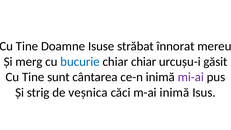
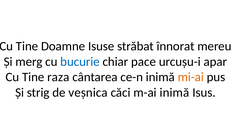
chiar chiar: chiar -> pace
găsit: găsit -> apar
sunt: sunt -> raza
mi-ai colour: purple -> orange
